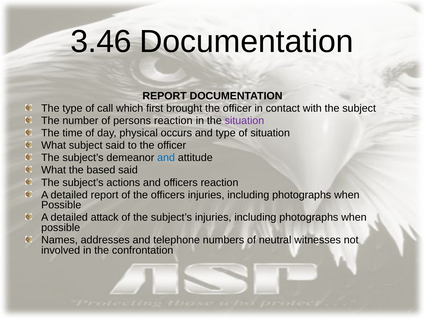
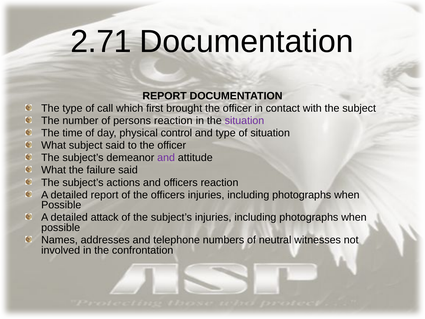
3.46: 3.46 -> 2.71
occurs: occurs -> control
and at (166, 158) colour: blue -> purple
based: based -> failure
